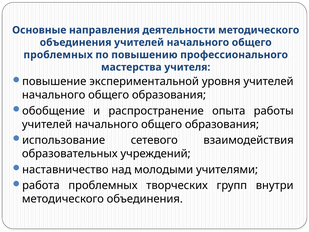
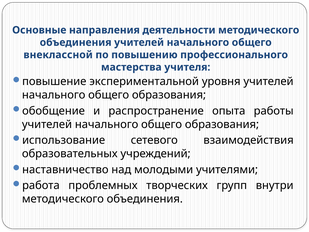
проблемных at (58, 55): проблемных -> внеклассной
